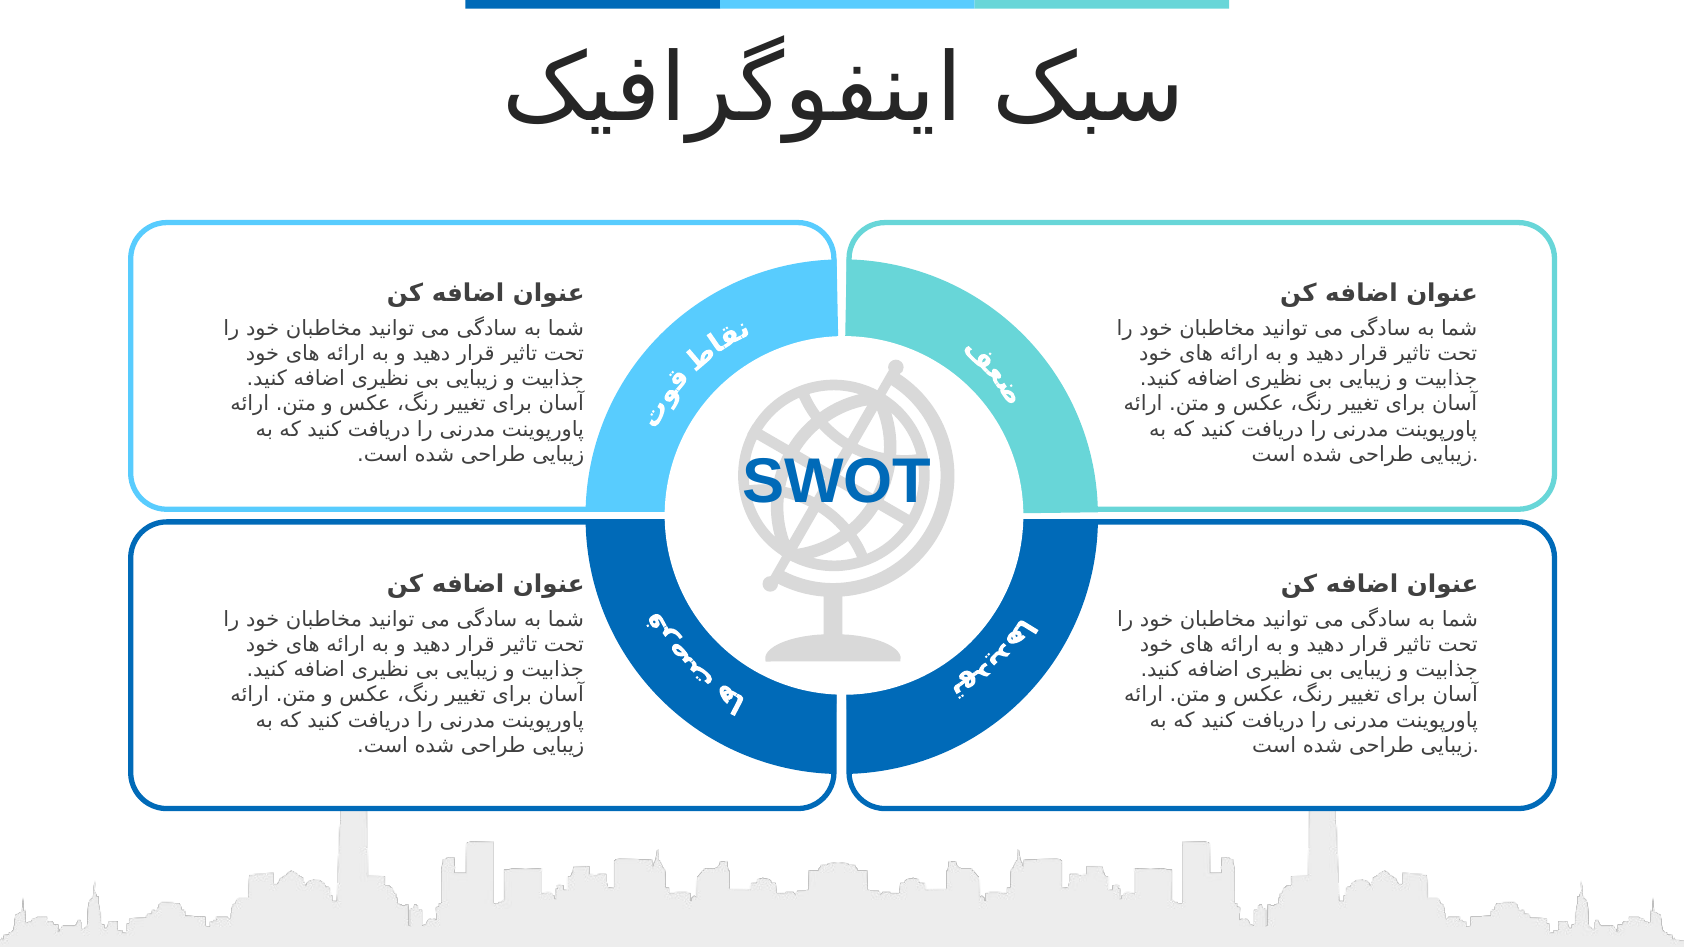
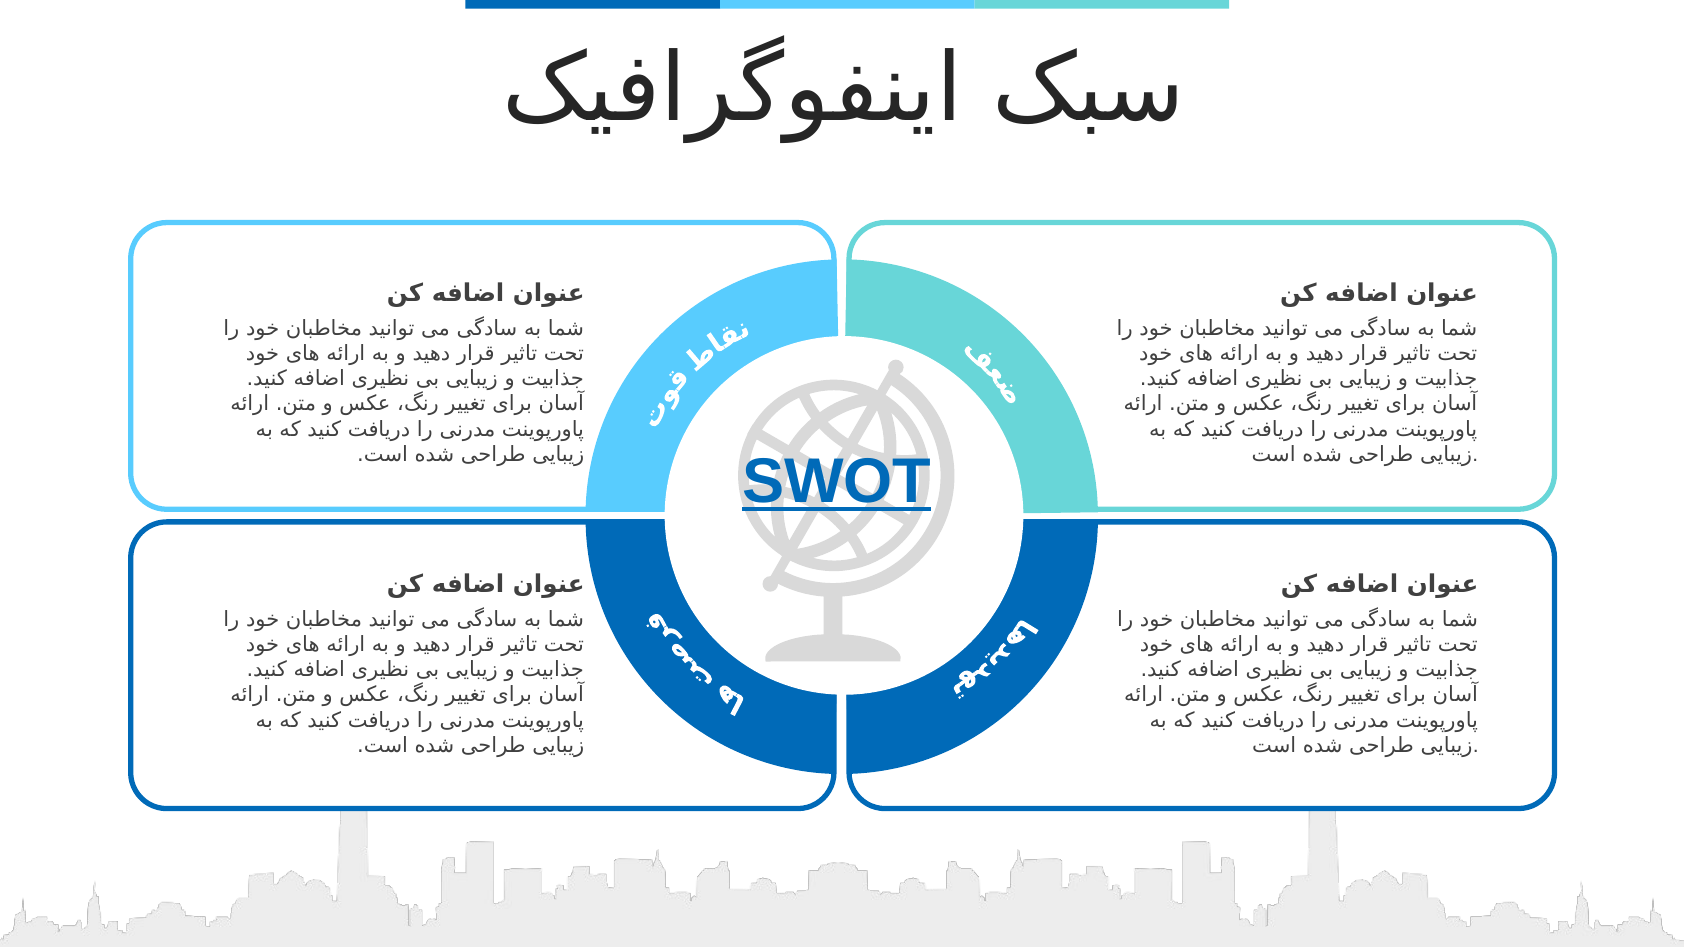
SWOT underline: none -> present
